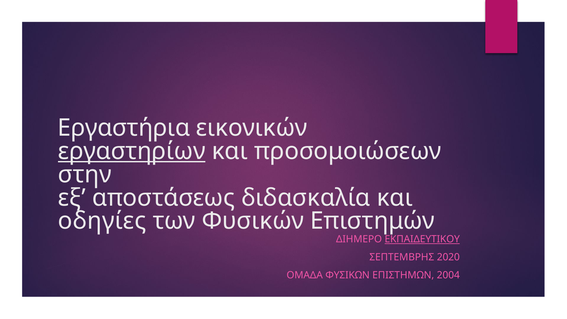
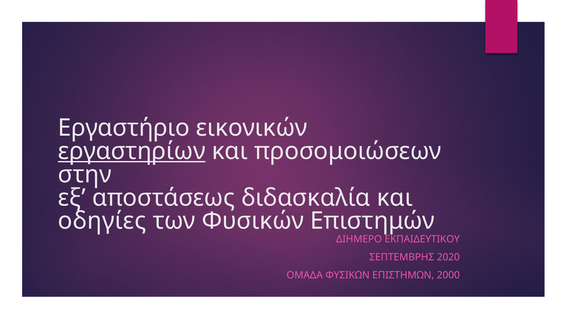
Εργαστήρια: Εργαστήρια -> Εργαστήριο
ΕΚΠΑΙΔΕΥΤΙΚΟΥ underline: present -> none
2004: 2004 -> 2000
